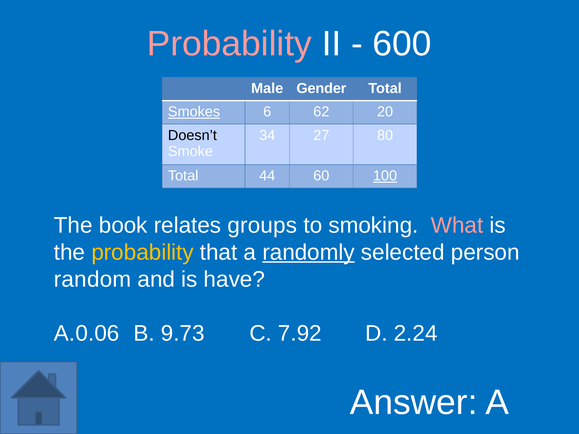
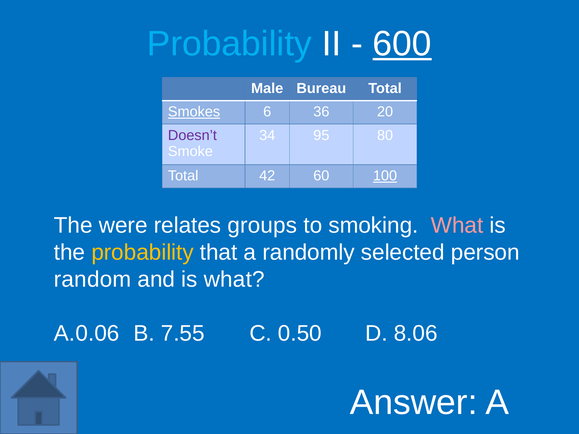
Probability at (229, 44) colour: pink -> light blue
600 underline: none -> present
Gender: Gender -> Bureau
62: 62 -> 36
Doesn’t colour: black -> purple
27: 27 -> 95
44: 44 -> 42
book: book -> were
randomly underline: present -> none
is have: have -> what
9.73: 9.73 -> 7.55
7.92: 7.92 -> 0.50
2.24: 2.24 -> 8.06
